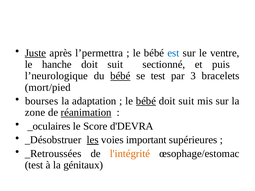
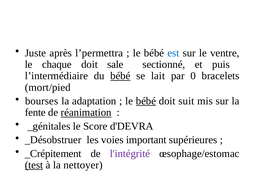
Juste underline: present -> none
hanche: hanche -> chaque
suit at (115, 64): suit -> sale
l’neurologique: l’neurologique -> l’intermédiaire
se test: test -> lait
3: 3 -> 0
zone: zone -> fente
_oculaires: _oculaires -> _génitales
les underline: present -> none
_Retroussées: _Retroussées -> _Crépitement
l'intégrité colour: orange -> purple
test at (34, 165) underline: none -> present
génitaux: génitaux -> nettoyer
